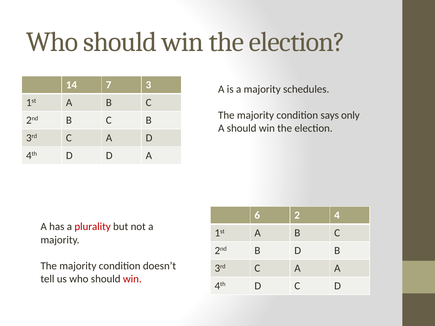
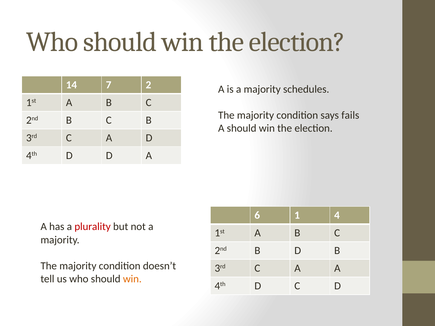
3: 3 -> 2
only: only -> fails
2: 2 -> 1
win at (132, 279) colour: red -> orange
